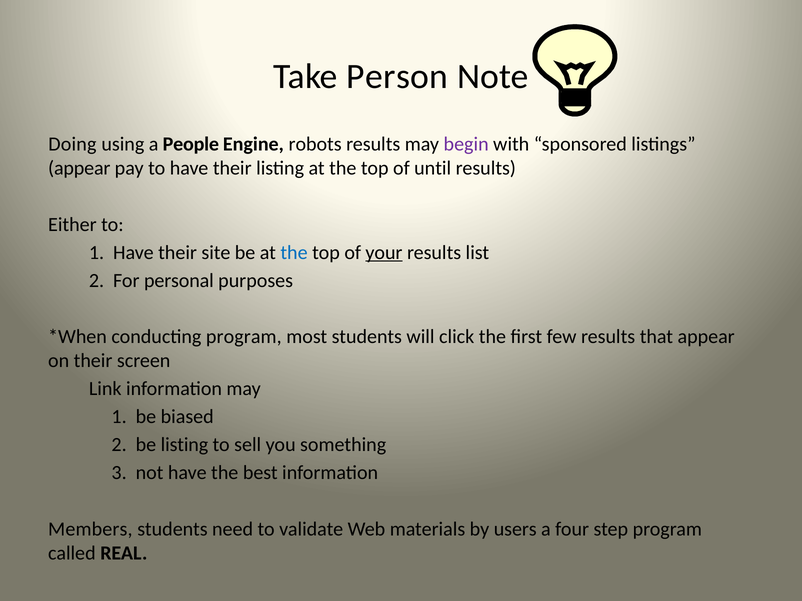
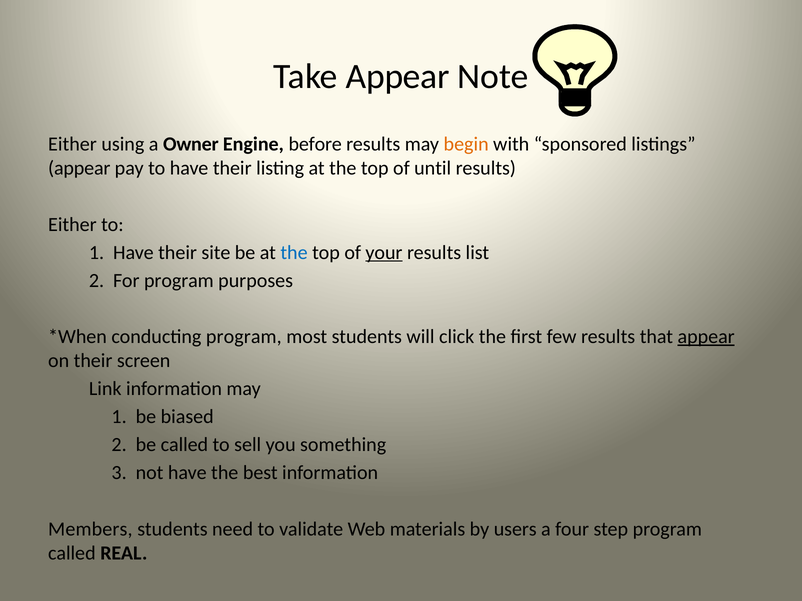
Take Person: Person -> Appear
Doing at (72, 144): Doing -> Either
People: People -> Owner
robots: robots -> before
begin colour: purple -> orange
For personal: personal -> program
appear at (706, 337) underline: none -> present
be listing: listing -> called
